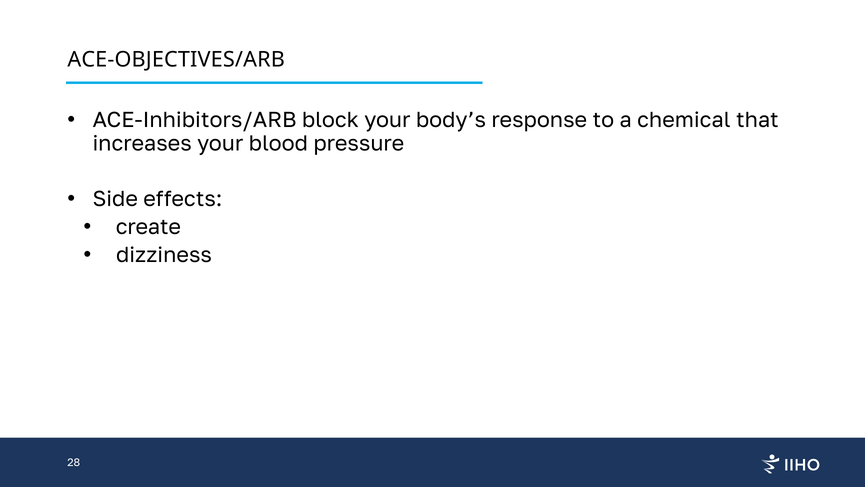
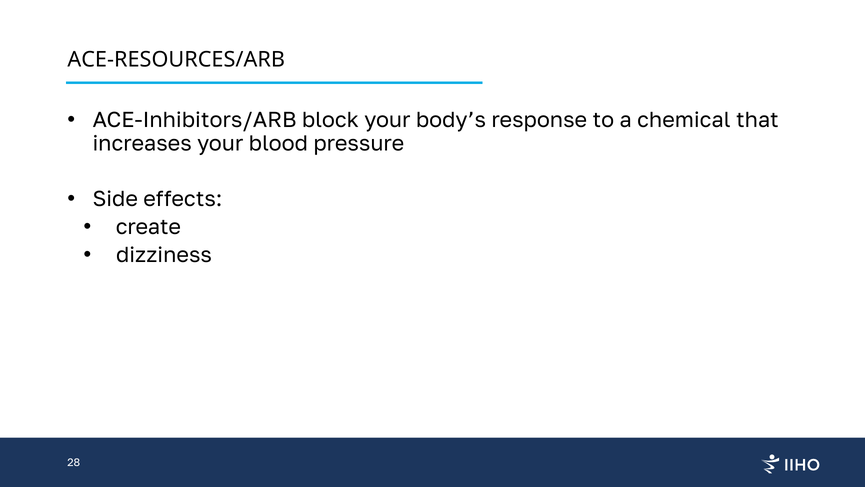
ACE-OBJECTIVES/ARB: ACE-OBJECTIVES/ARB -> ACE-RESOURCES/ARB
